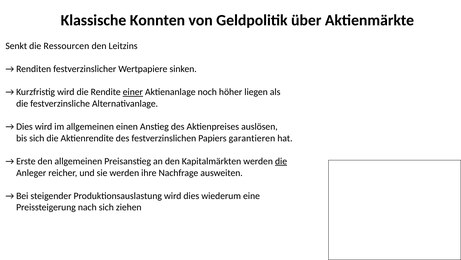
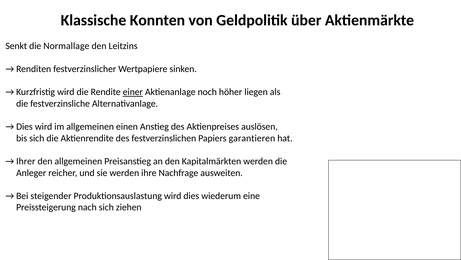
Ressourcen: Ressourcen -> Normallage
Erste: Erste -> Ihrer
die at (281, 161) underline: present -> none
